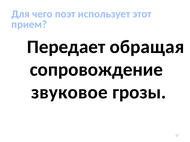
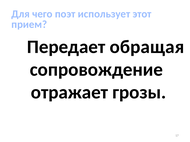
звуковое: звуковое -> отражает
